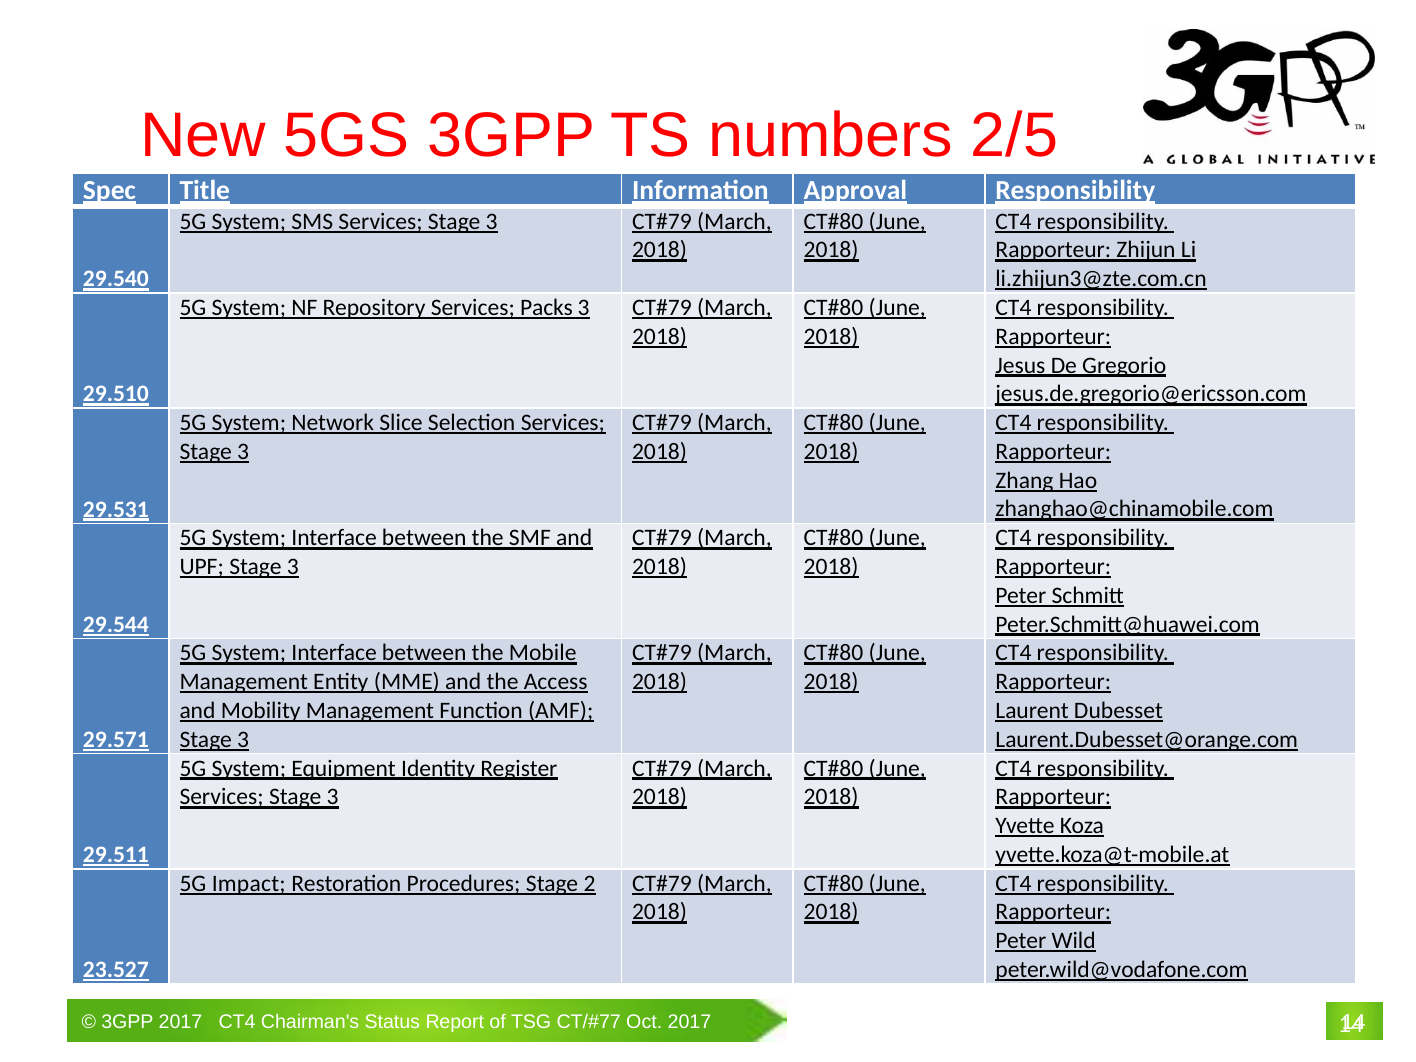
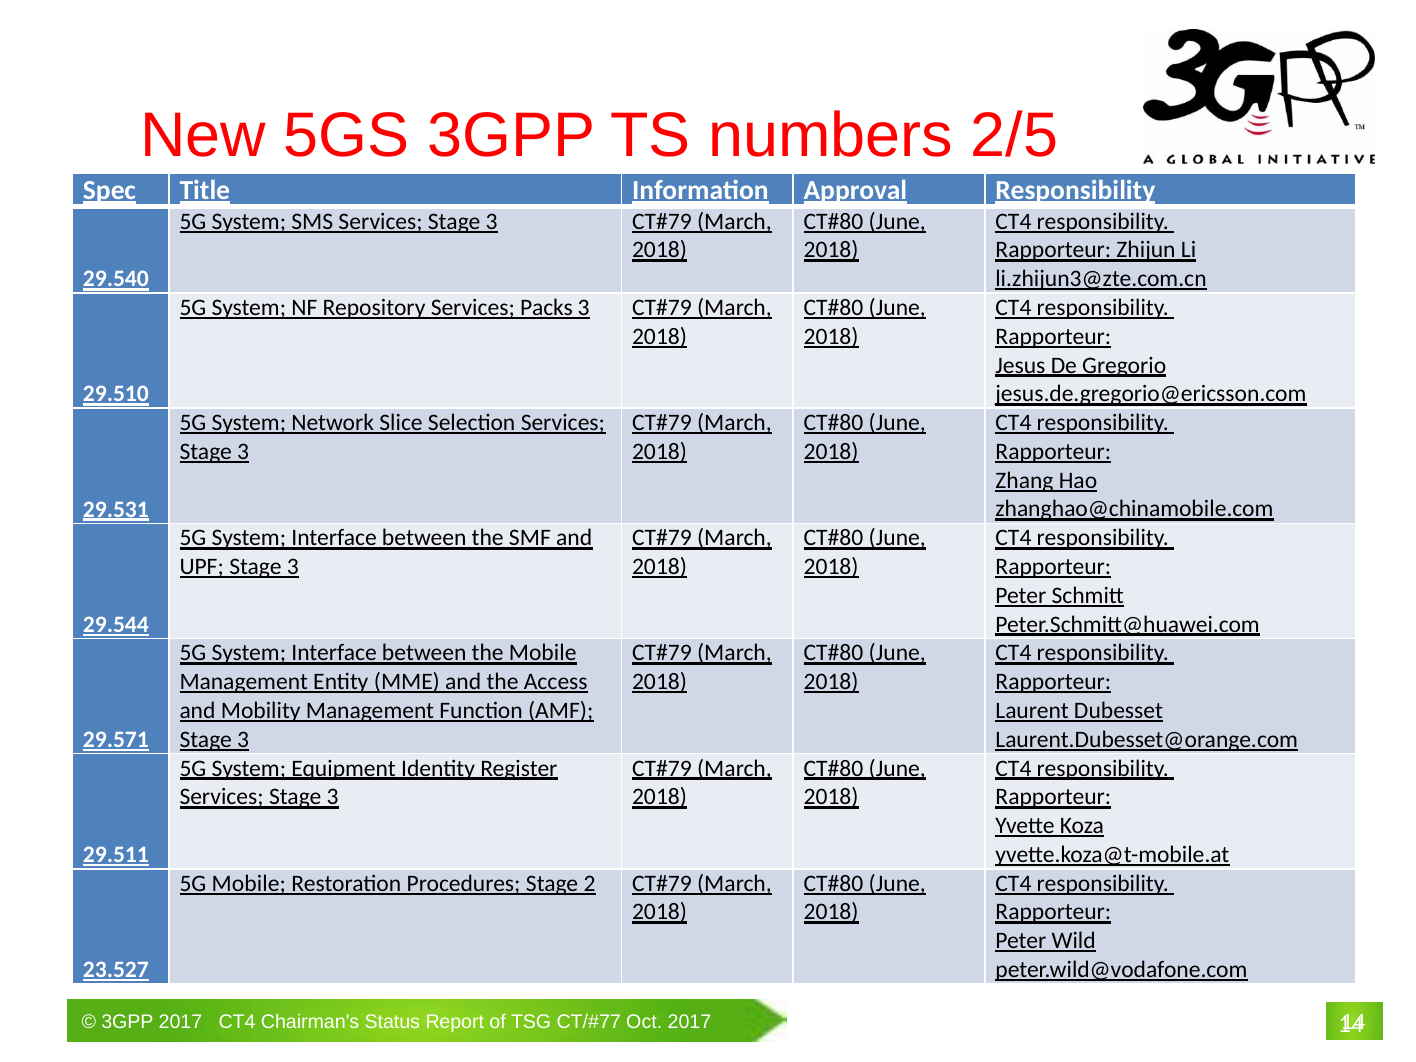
5G Impact: Impact -> Mobile
